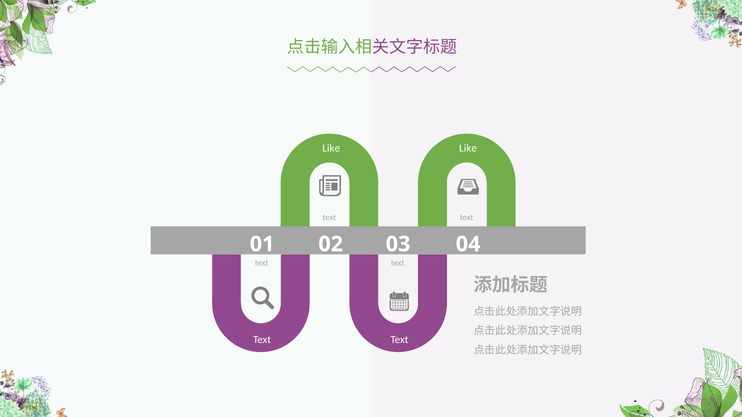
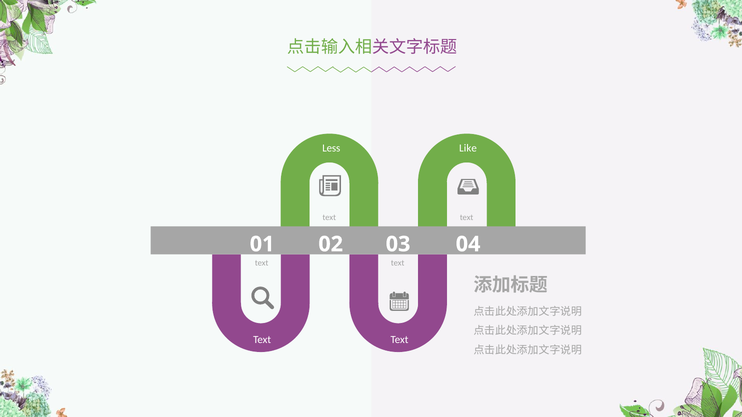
Like at (331, 148): Like -> Less
